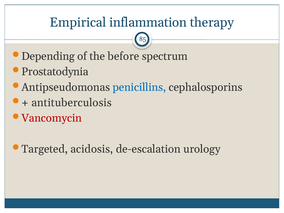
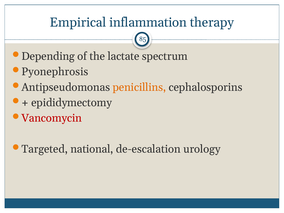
before: before -> lactate
Prostatodynia: Prostatodynia -> Pyonephrosis
penicillins colour: blue -> orange
antituberculosis: antituberculosis -> epididymectomy
acidosis: acidosis -> national
